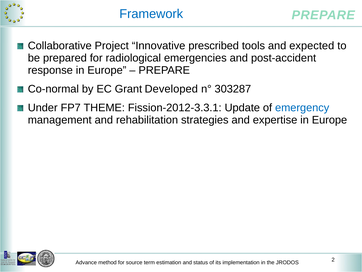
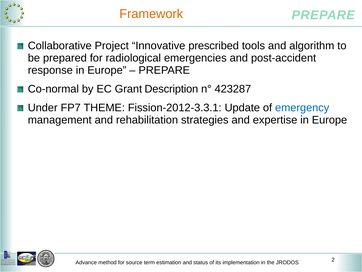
Framework colour: blue -> orange
expected: expected -> algorithm
Developed: Developed -> Description
303287: 303287 -> 423287
